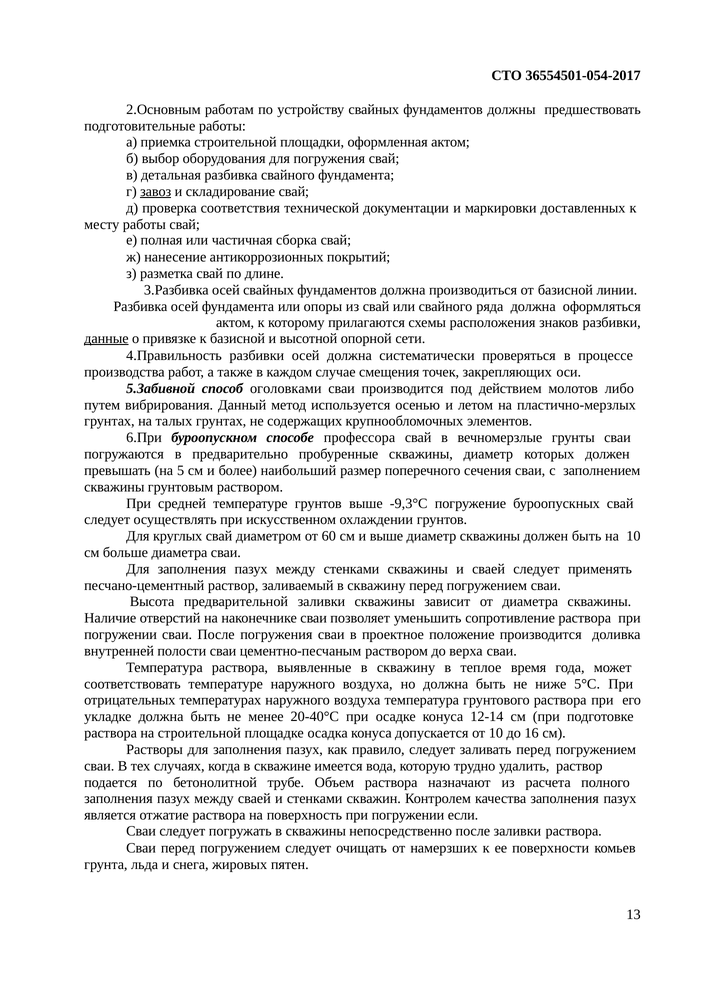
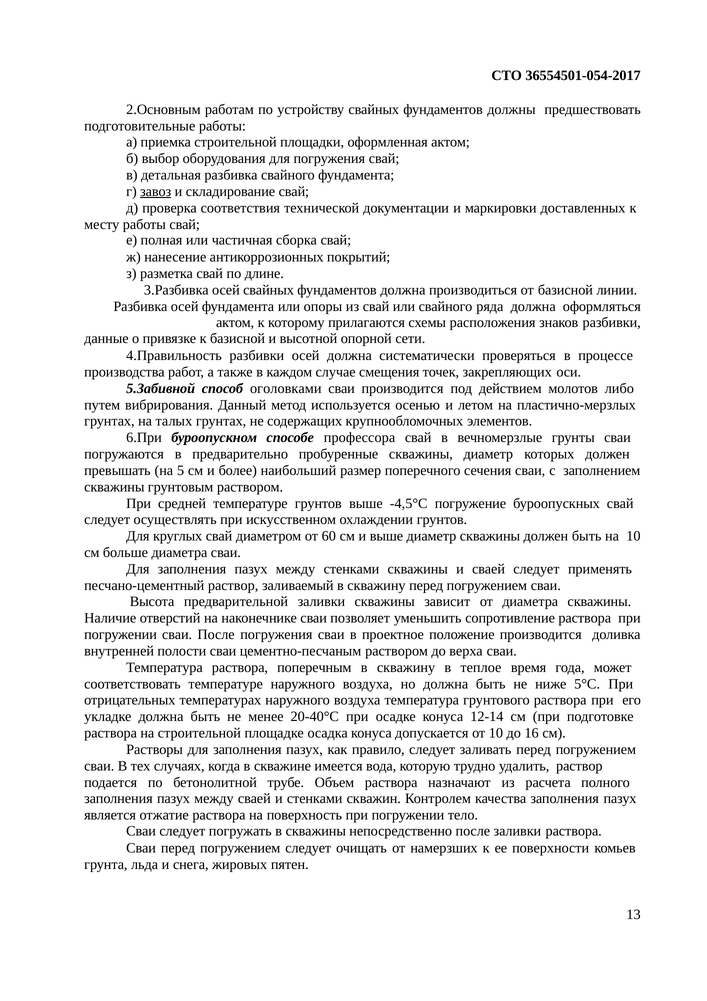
данные underline: present -> none
-9,3°С: -9,3°С -> -4,5°С
выявленные: выявленные -> поперечным
если: если -> тело
